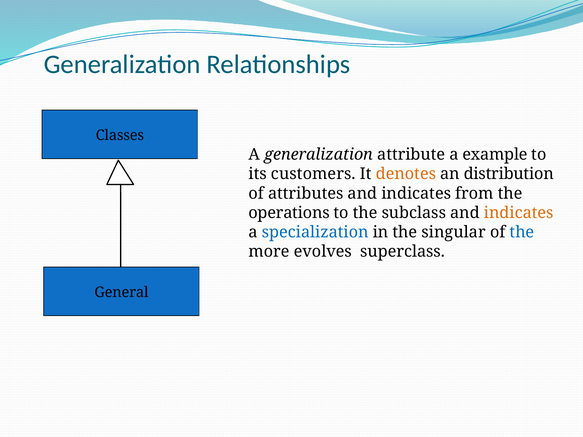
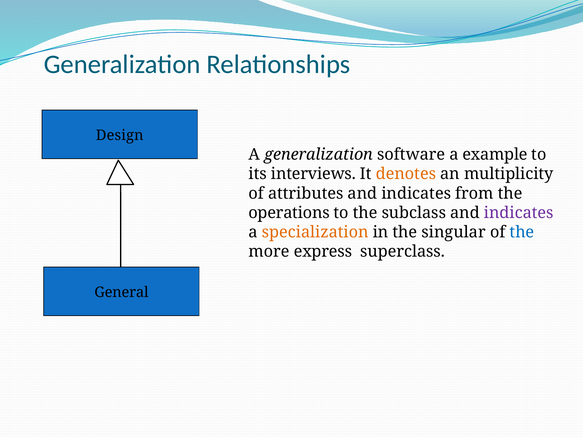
Classes: Classes -> Design
attribute: attribute -> software
customers: customers -> interviews
distribution: distribution -> multiplicity
indicates at (519, 213) colour: orange -> purple
specialization colour: blue -> orange
evolves: evolves -> express
